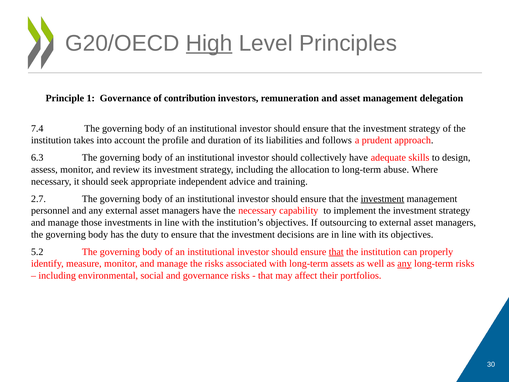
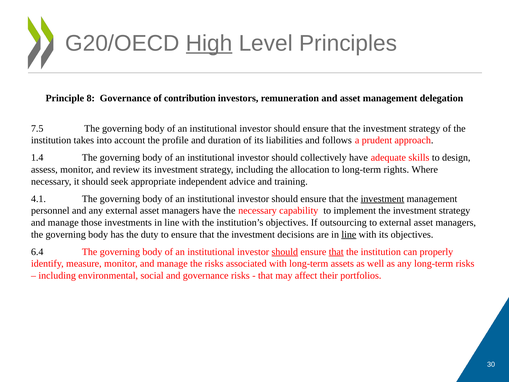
1: 1 -> 8
7.4: 7.4 -> 7.5
6.3: 6.3 -> 1.4
abuse: abuse -> rights
2.7: 2.7 -> 4.1
line at (349, 234) underline: none -> present
5.2: 5.2 -> 6.4
should at (285, 252) underline: none -> present
any at (405, 263) underline: present -> none
